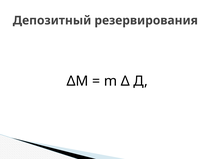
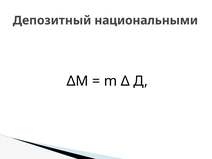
резервирования: резервирования -> национальными
